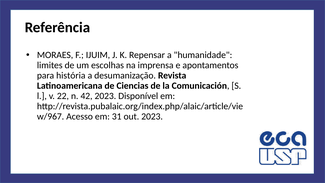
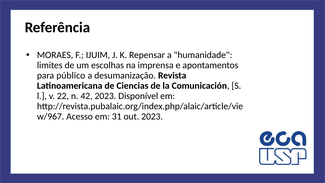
história: história -> público
